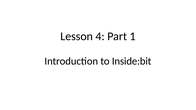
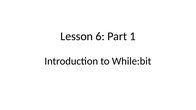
4: 4 -> 6
Inside:bit: Inside:bit -> While:bit
